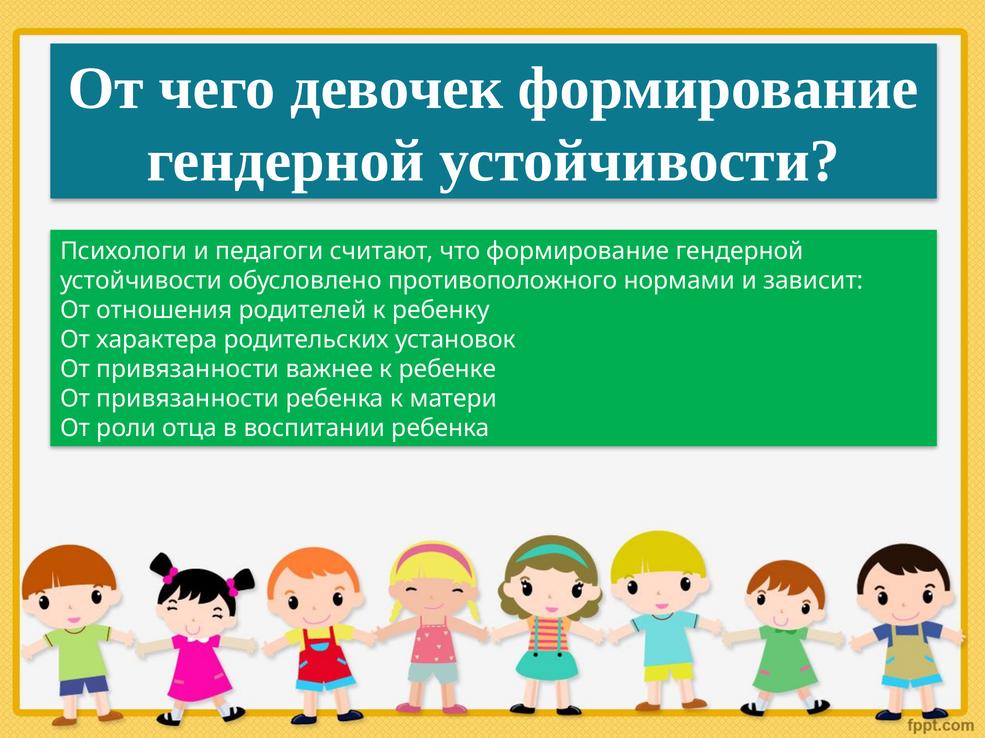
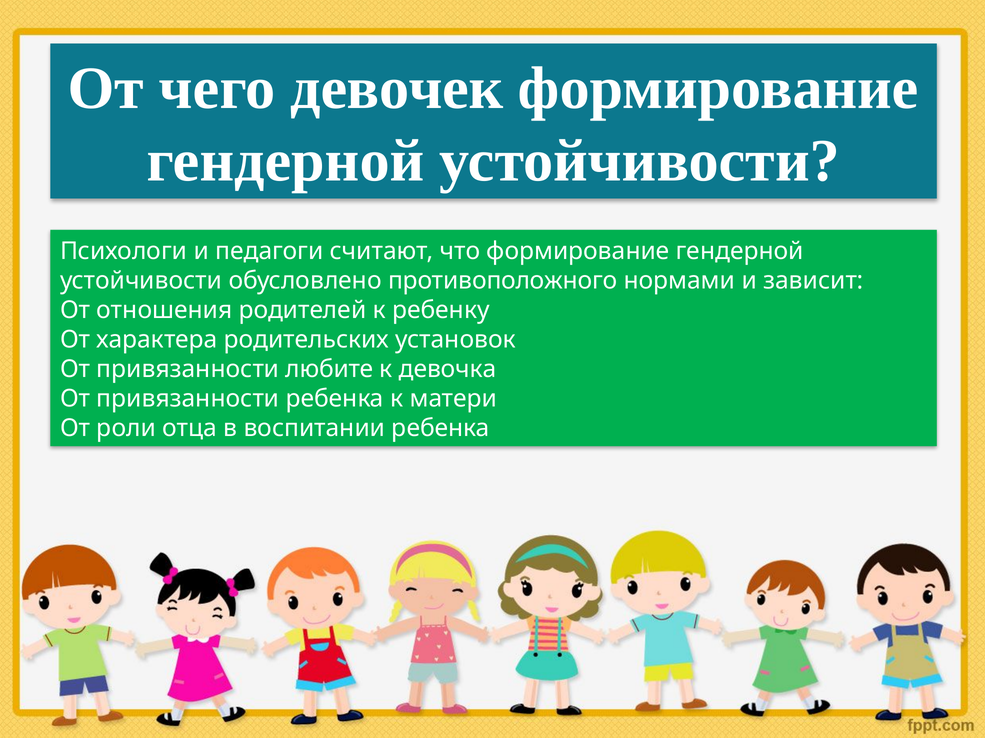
важнее: важнее -> любите
ребенке: ребенке -> девочка
